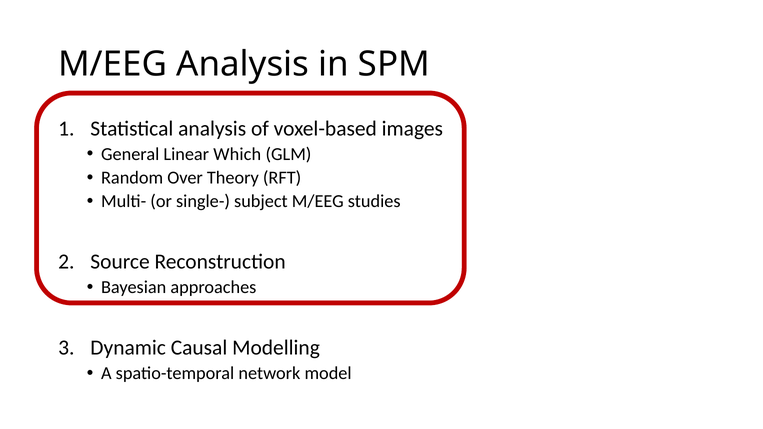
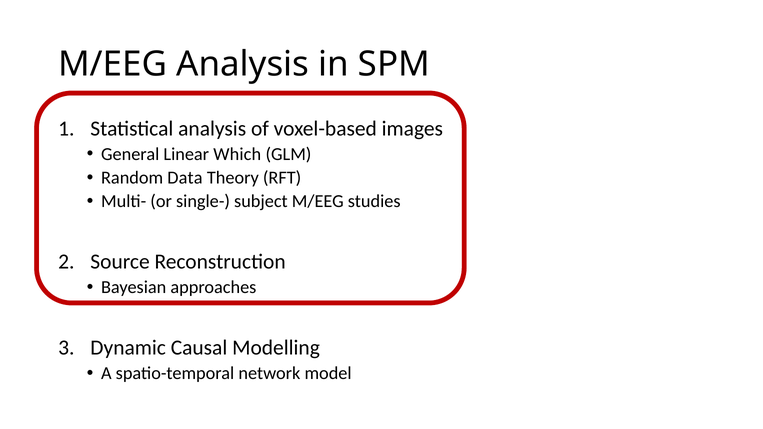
Over: Over -> Data
